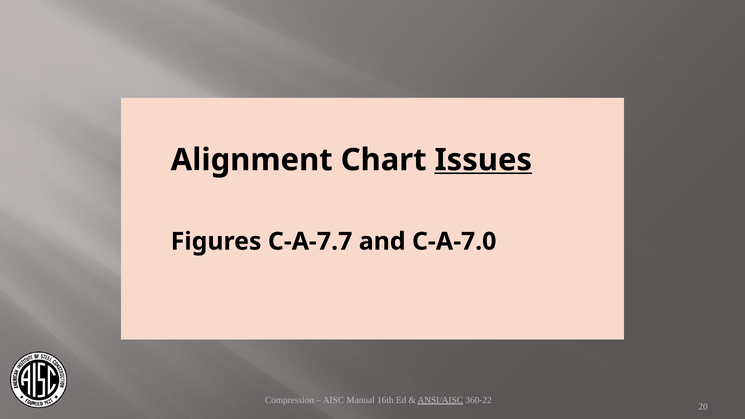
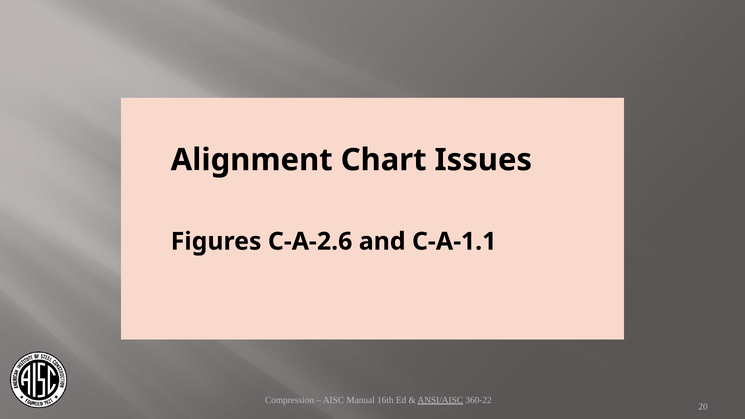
Issues underline: present -> none
C-A-7.7: C-A-7.7 -> C-A-2.6
C-A-7.0: C-A-7.0 -> C-A-1.1
